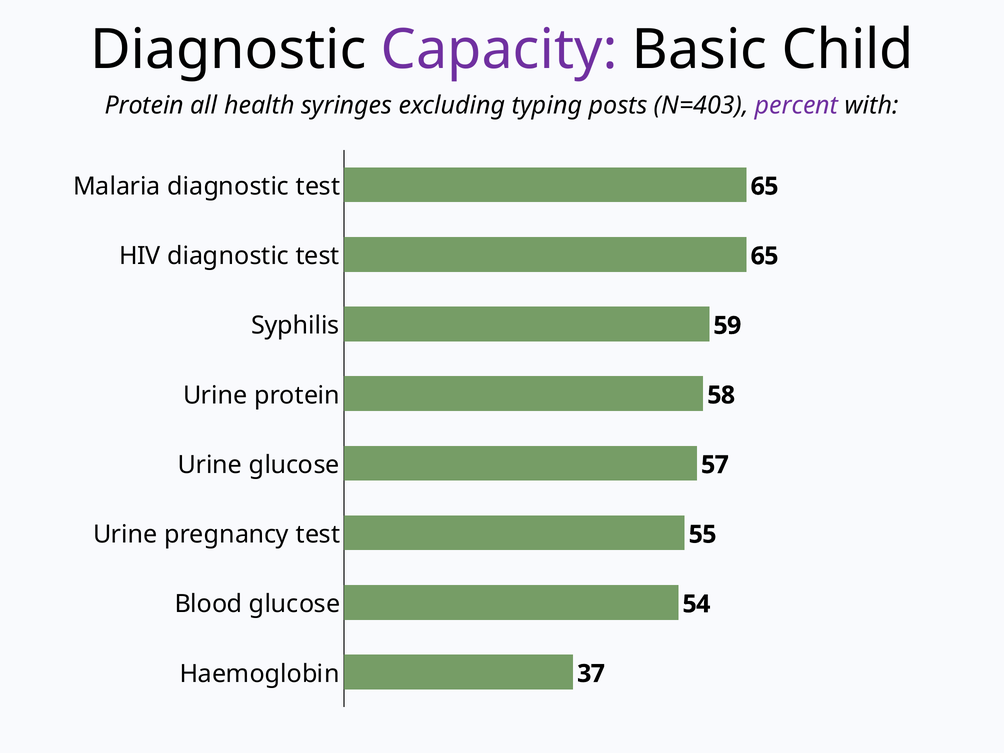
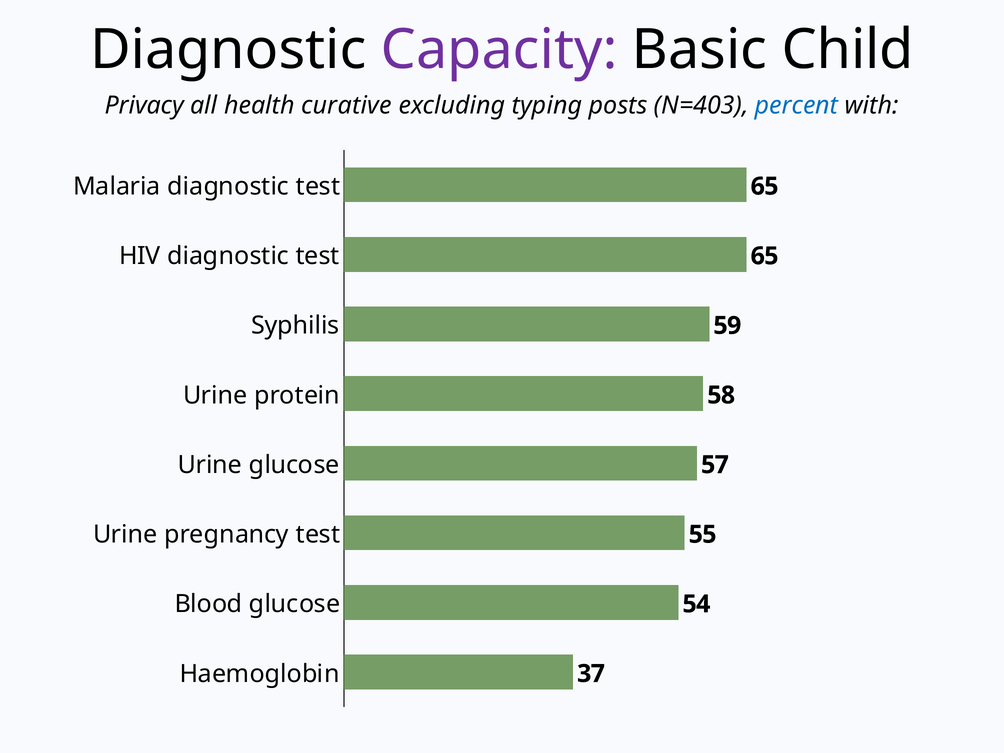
Protein at (144, 105): Protein -> Privacy
syringes: syringes -> curative
percent colour: purple -> blue
